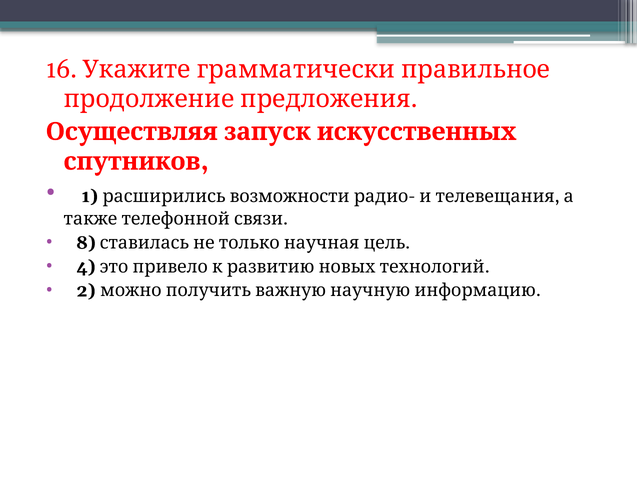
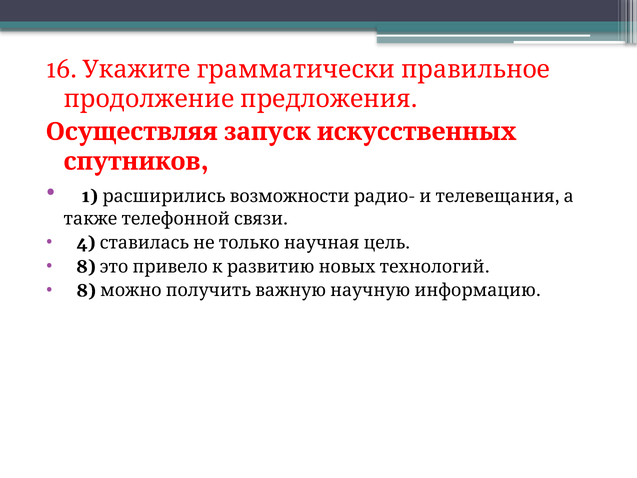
8: 8 -> 4
4 at (86, 267): 4 -> 8
2 at (86, 290): 2 -> 8
